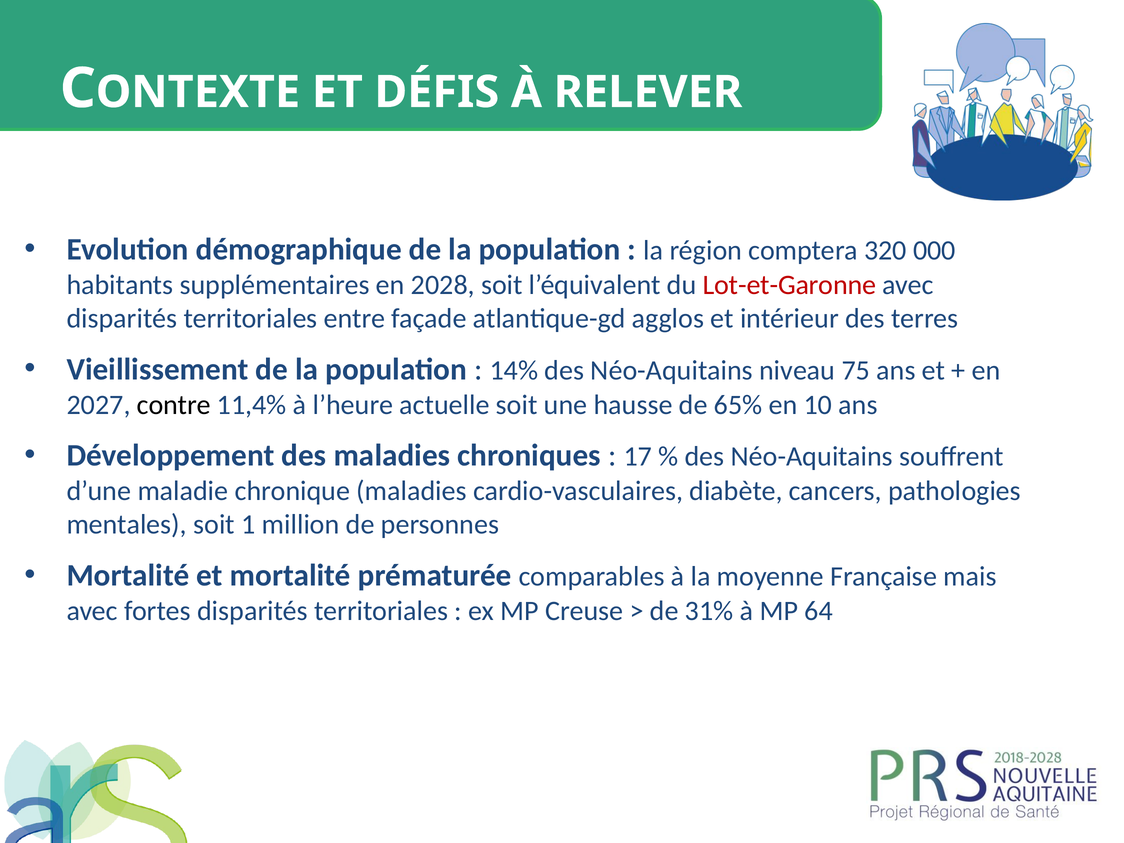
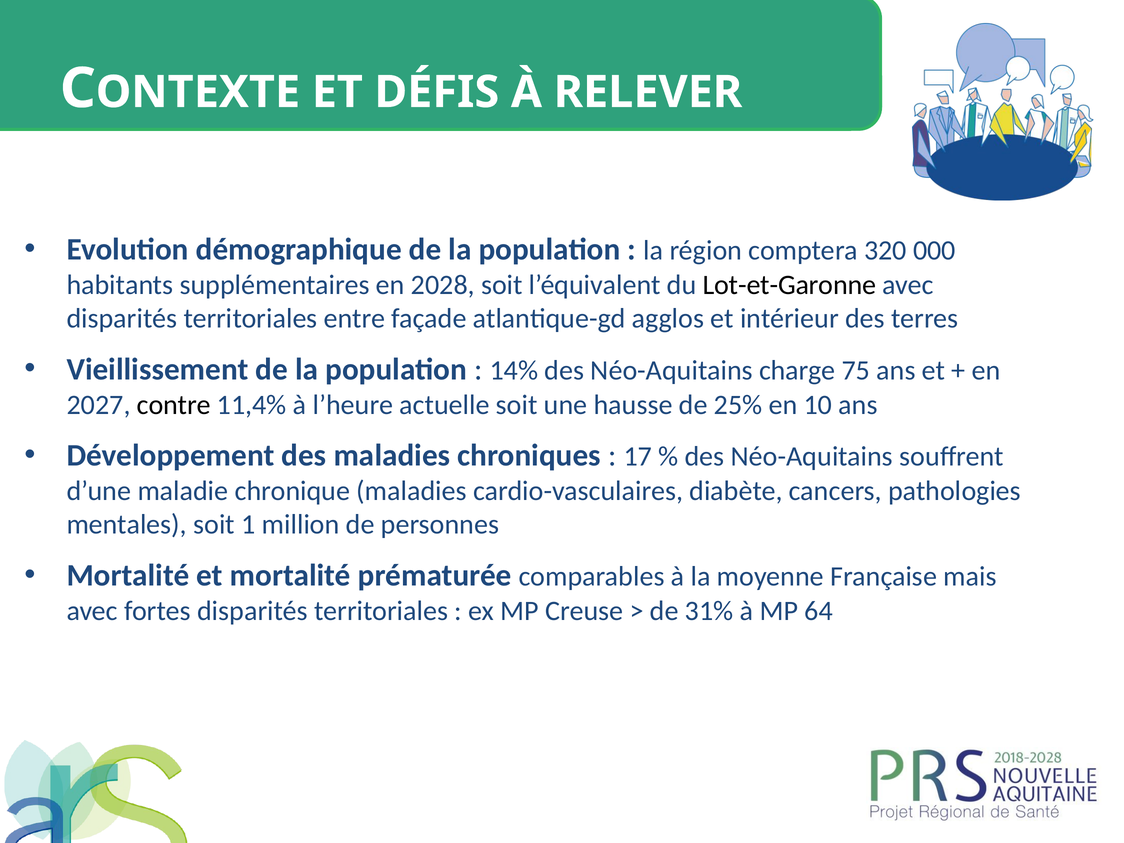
Lot-et-Garonne colour: red -> black
niveau: niveau -> charge
65%: 65% -> 25%
